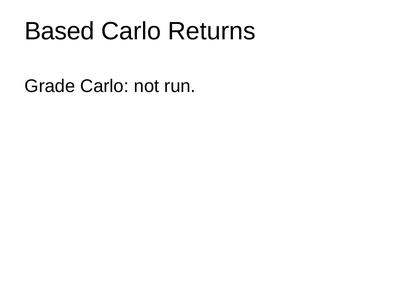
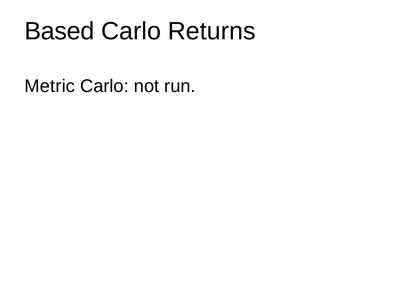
Grade: Grade -> Metric
